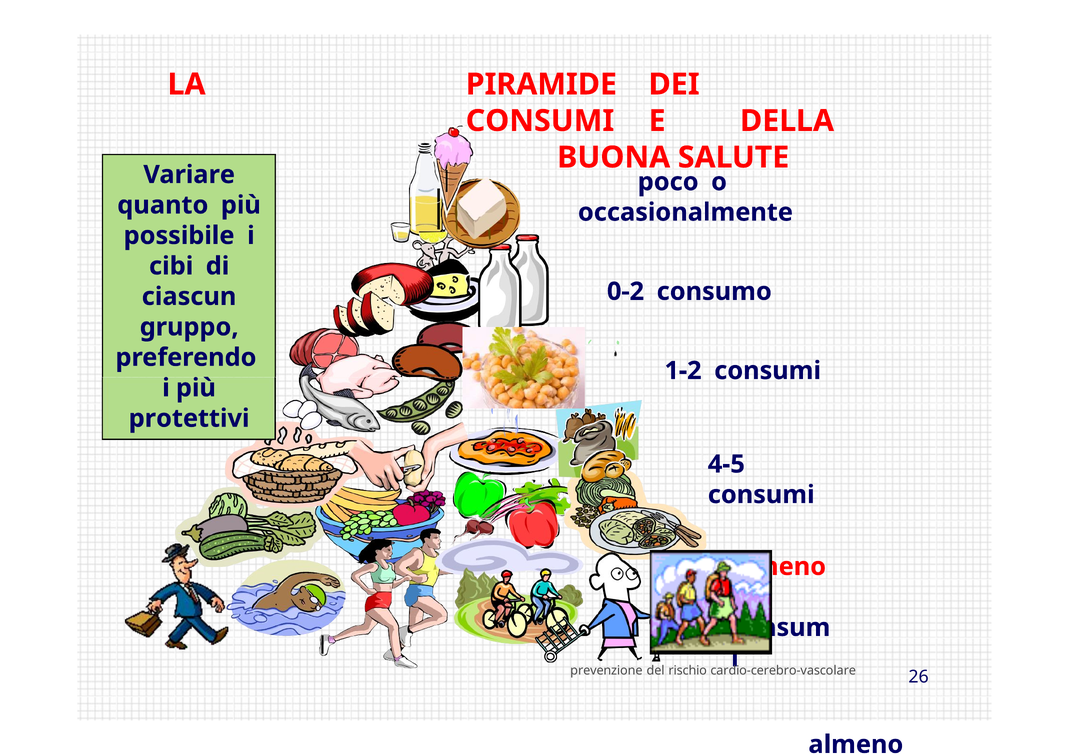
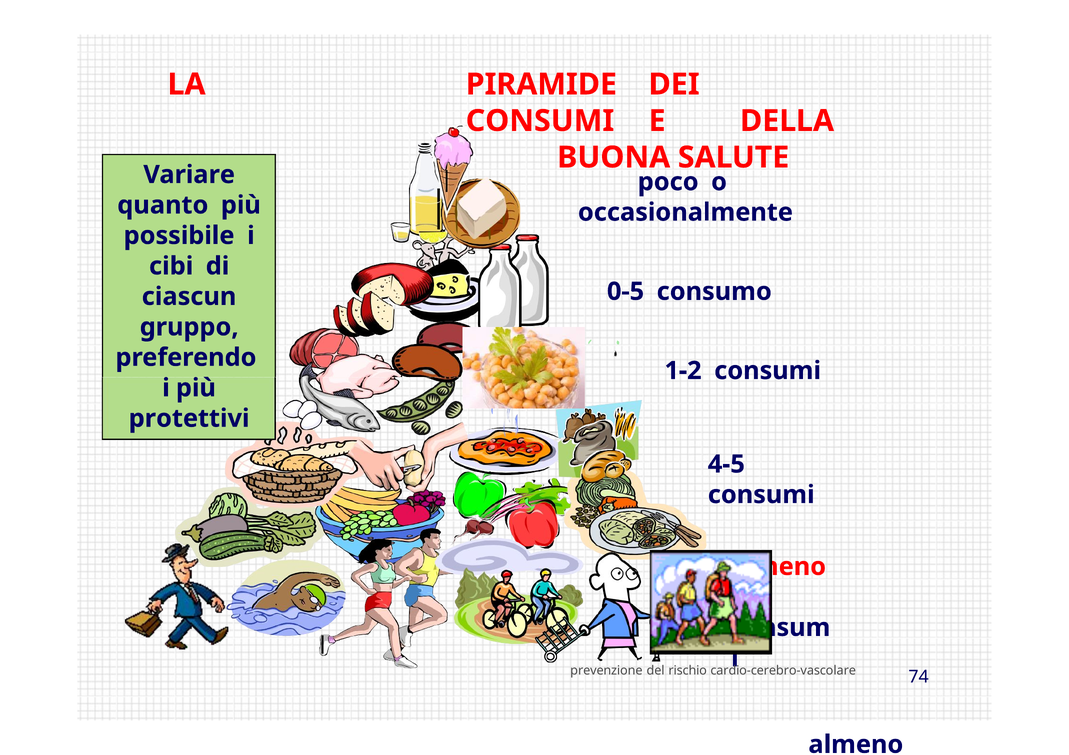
0-2: 0-2 -> 0-5
26: 26 -> 74
